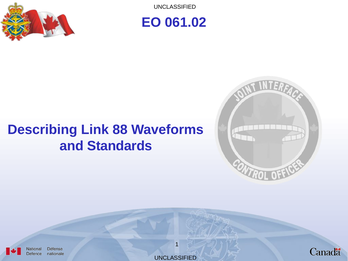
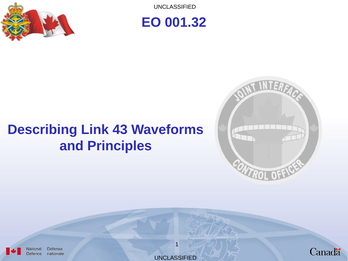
061.02: 061.02 -> 001.32
88: 88 -> 43
Standards: Standards -> Principles
